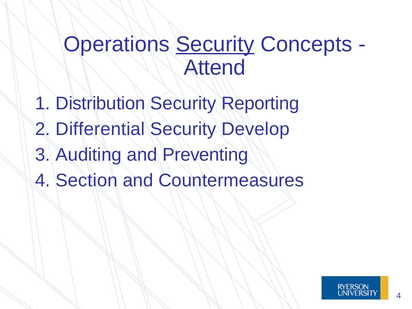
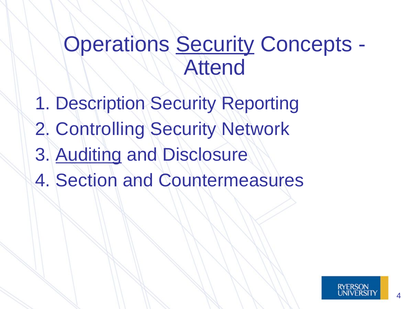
Distribution: Distribution -> Description
Differential: Differential -> Controlling
Develop: Develop -> Network
Auditing underline: none -> present
Preventing: Preventing -> Disclosure
